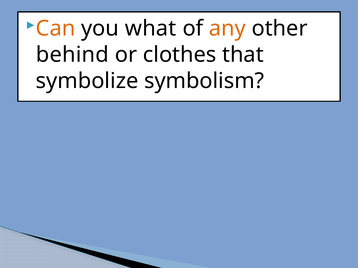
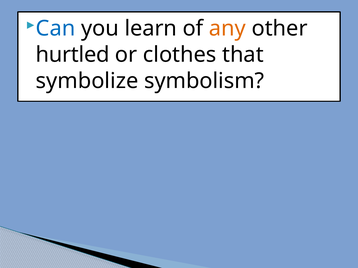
Can colour: orange -> blue
what: what -> learn
behind: behind -> hurtled
